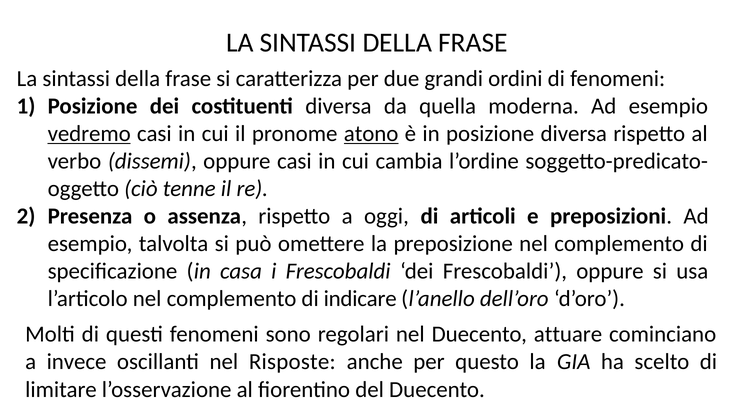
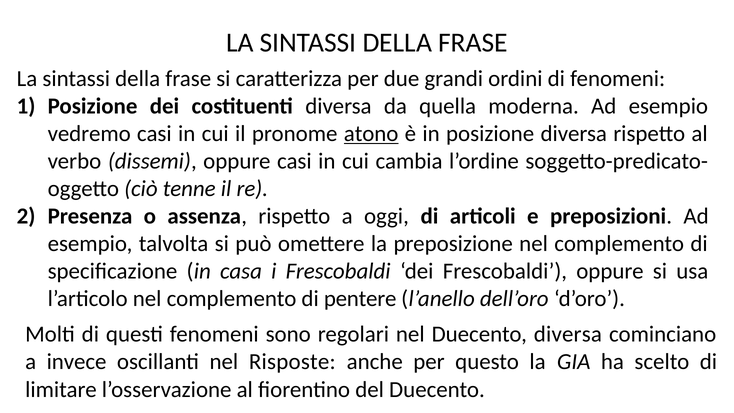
vedremo underline: present -> none
indicare: indicare -> pentere
Duecento attuare: attuare -> diversa
